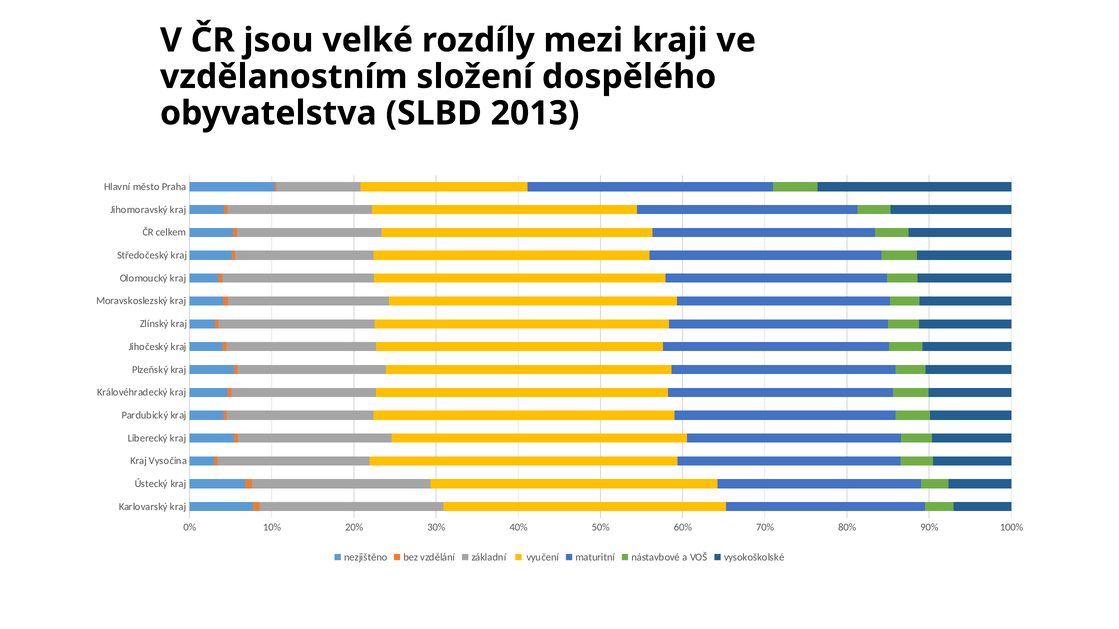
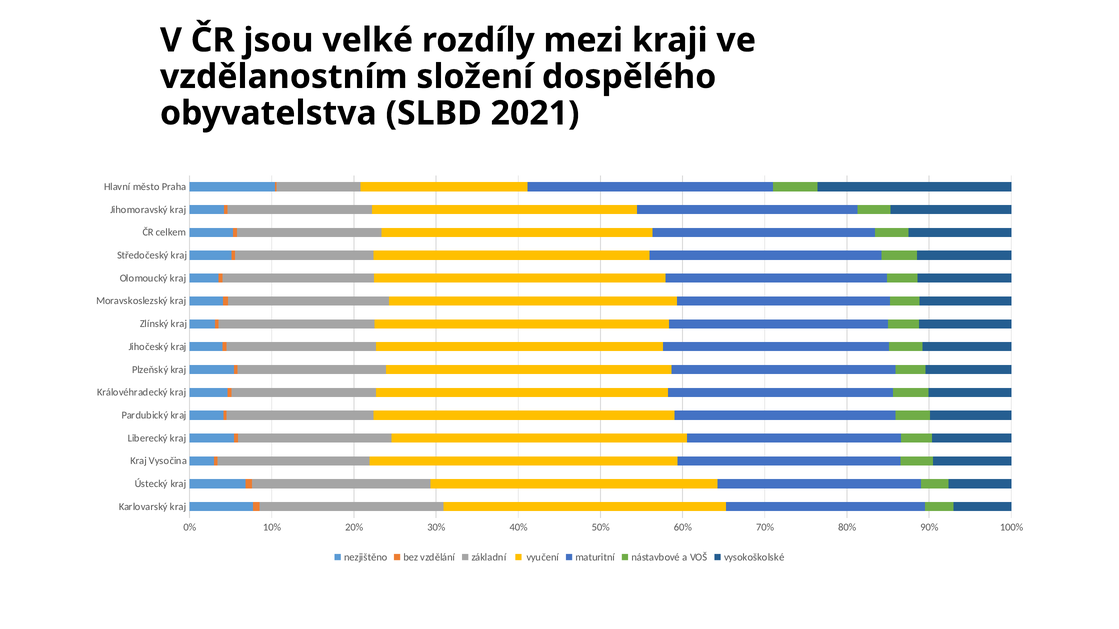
2013: 2013 -> 2021
